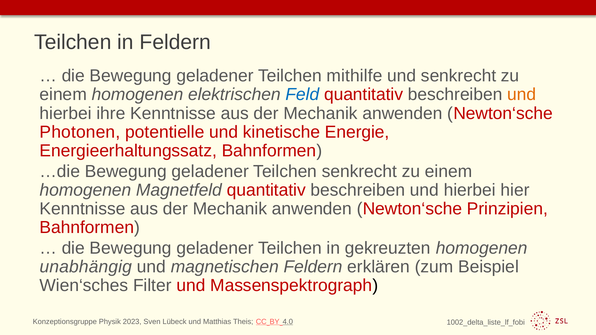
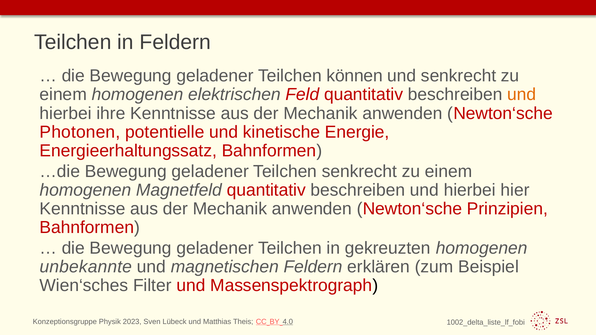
mithilfe: mithilfe -> können
Feld colour: blue -> red
unabhängig: unabhängig -> unbekannte
